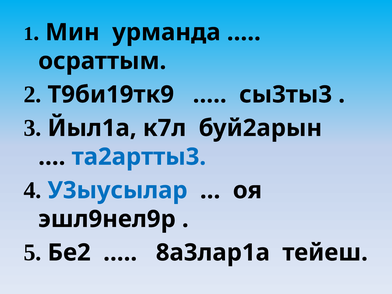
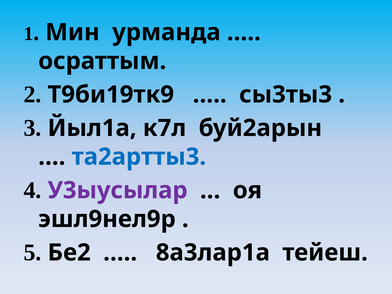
У3ыусылар colour: blue -> purple
